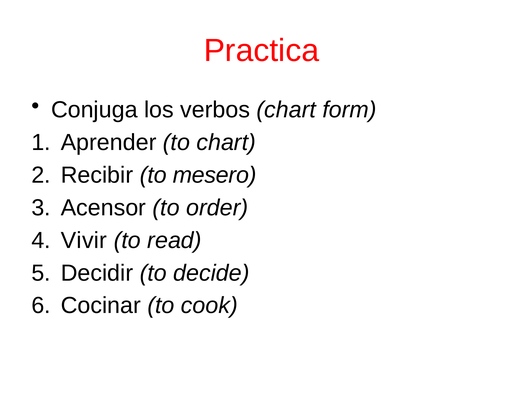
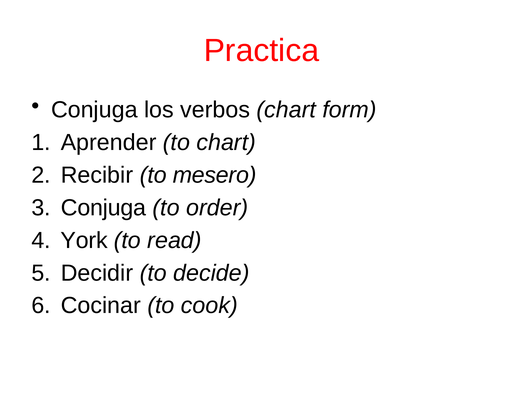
Acensor at (103, 207): Acensor -> Conjuga
Vivir: Vivir -> York
